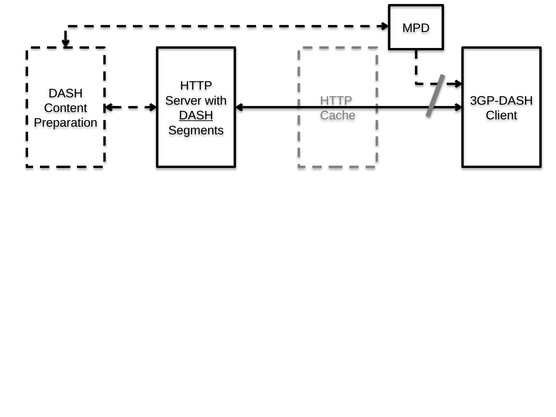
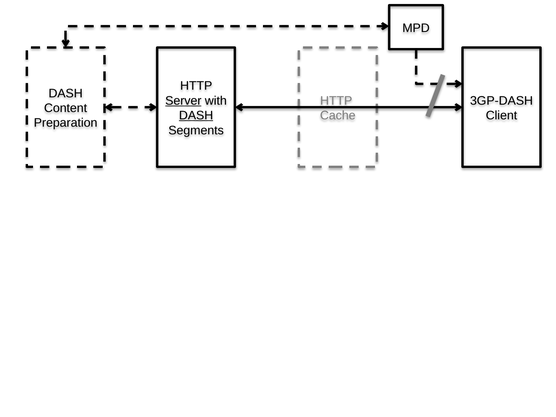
Server underline: none -> present
